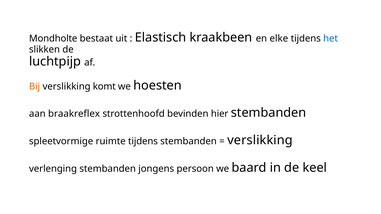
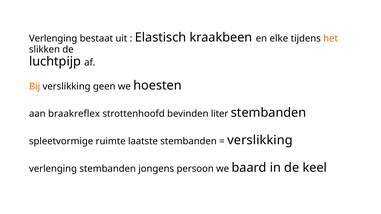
Mondholte at (53, 39): Mondholte -> Verlenging
het colour: blue -> orange
komt: komt -> geen
hier: hier -> liter
ruimte tijdens: tijdens -> laatste
